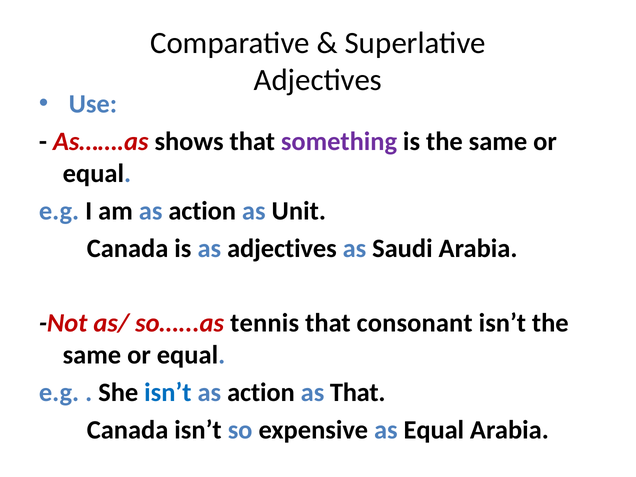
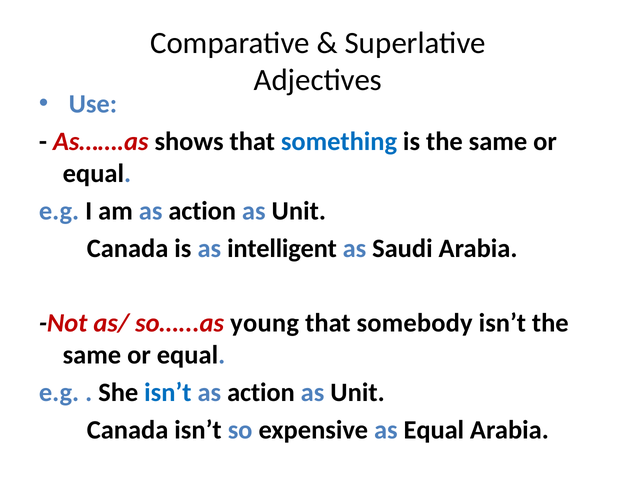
something colour: purple -> blue
as adjectives: adjectives -> intelligent
tennis: tennis -> young
consonant: consonant -> somebody
That at (358, 393): That -> Unit
